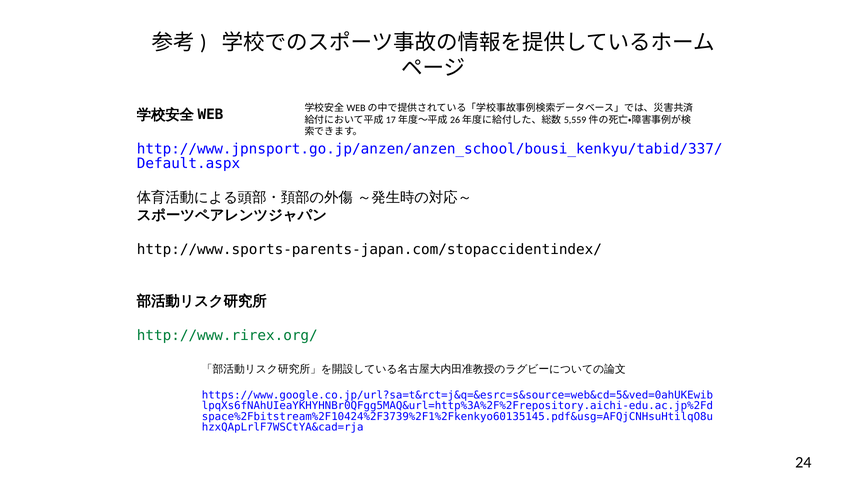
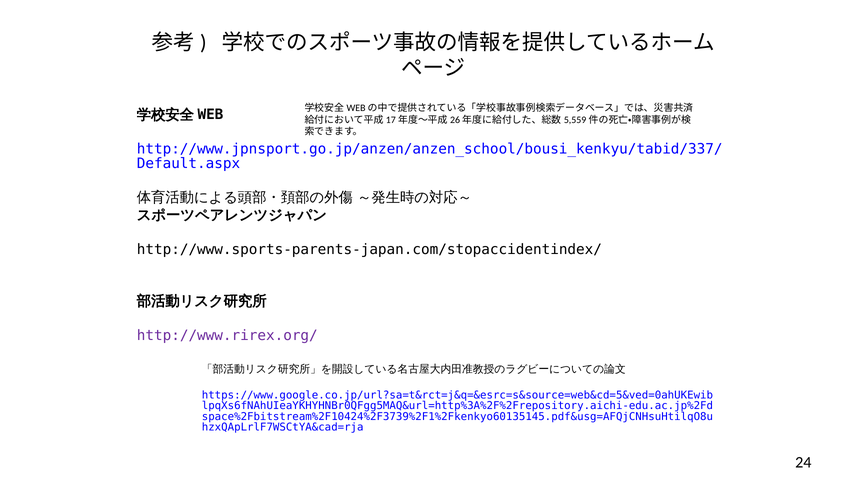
http://www.rirex.org/ colour: green -> purple
